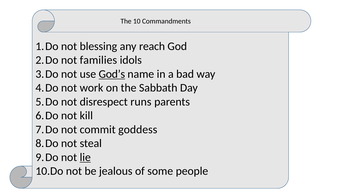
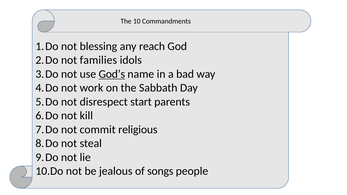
runs: runs -> start
goddess: goddess -> religious
lie underline: present -> none
some: some -> songs
